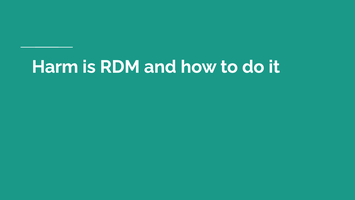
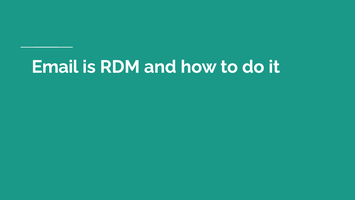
Harm: Harm -> Email
